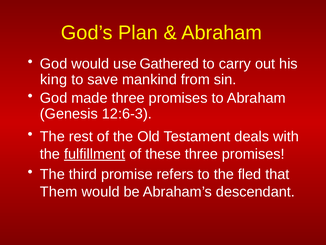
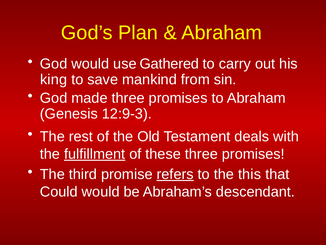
12:6-3: 12:6-3 -> 12:9-3
refers underline: none -> present
fled: fled -> this
Them: Them -> Could
